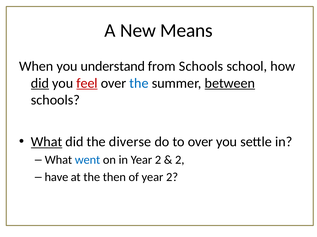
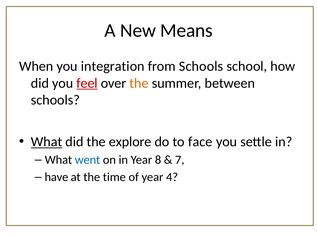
understand: understand -> integration
did at (40, 83) underline: present -> none
the at (139, 83) colour: blue -> orange
between underline: present -> none
diverse: diverse -> explore
to over: over -> face
in Year 2: 2 -> 8
2 at (180, 160): 2 -> 7
then: then -> time
of year 2: 2 -> 4
